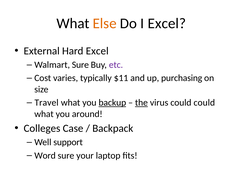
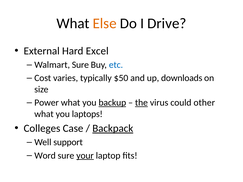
I Excel: Excel -> Drive
etc colour: purple -> blue
$11: $11 -> $50
purchasing: purchasing -> downloads
Travel: Travel -> Power
could could: could -> other
around: around -> laptops
Backpack underline: none -> present
your underline: none -> present
